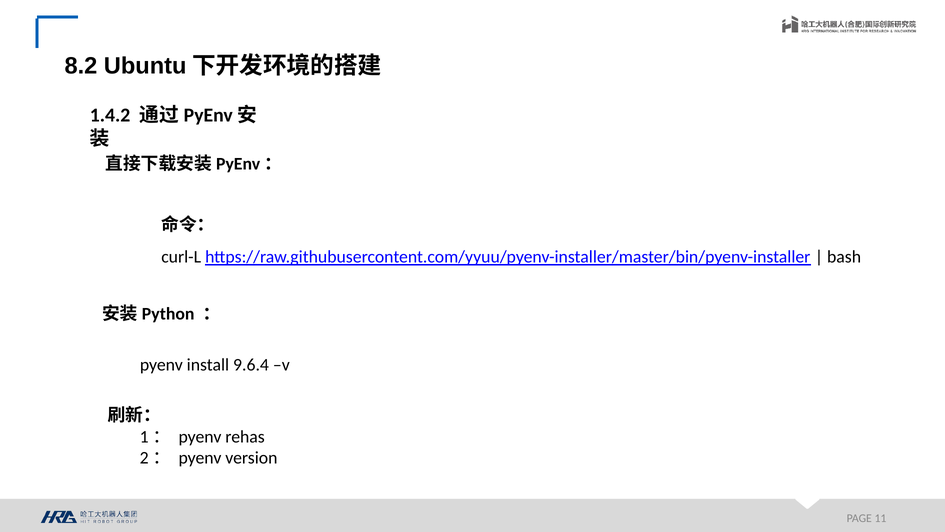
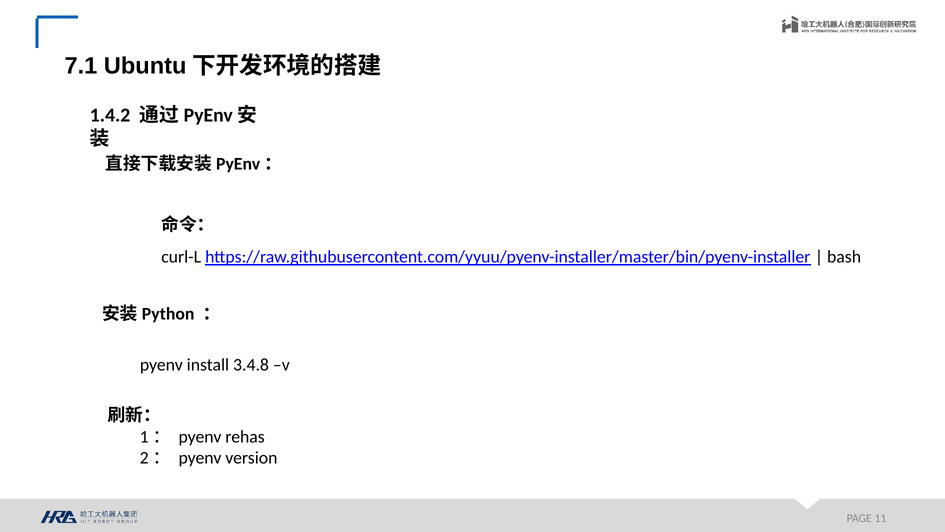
8.2: 8.2 -> 7.1
9.6.4: 9.6.4 -> 3.4.8
